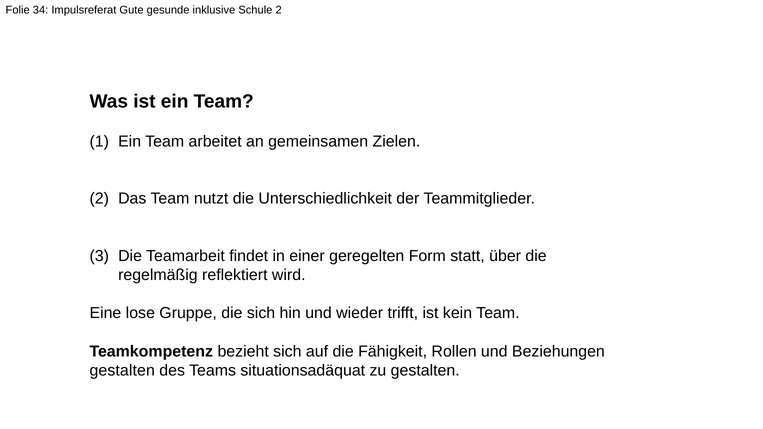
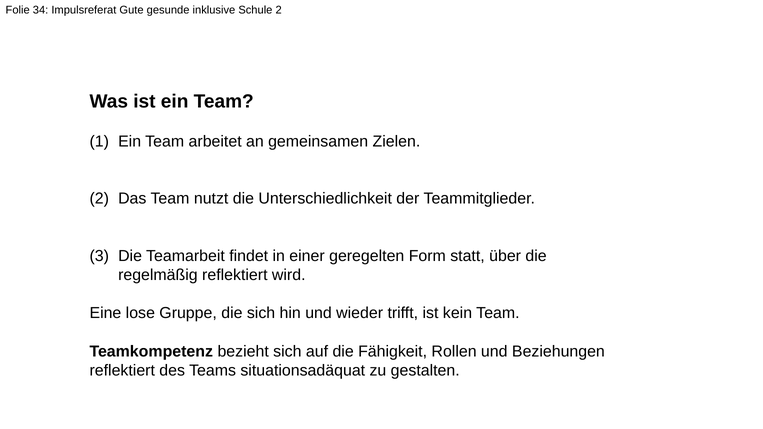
gestalten at (122, 371): gestalten -> reflektiert
